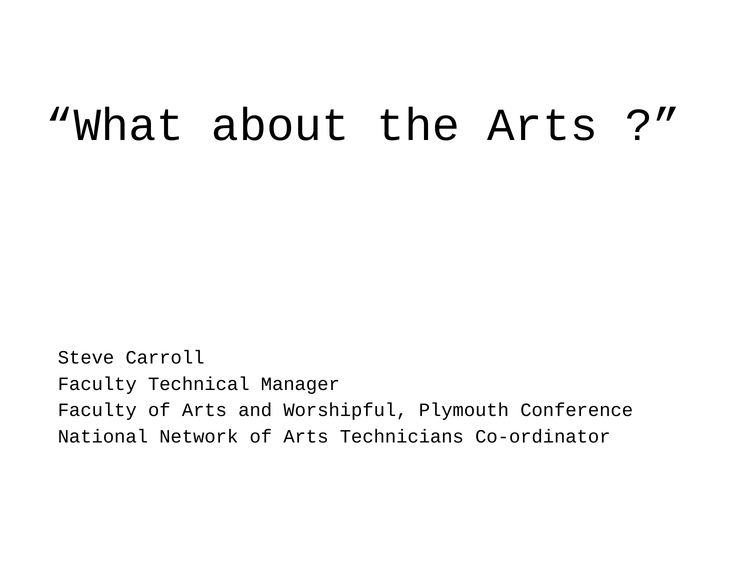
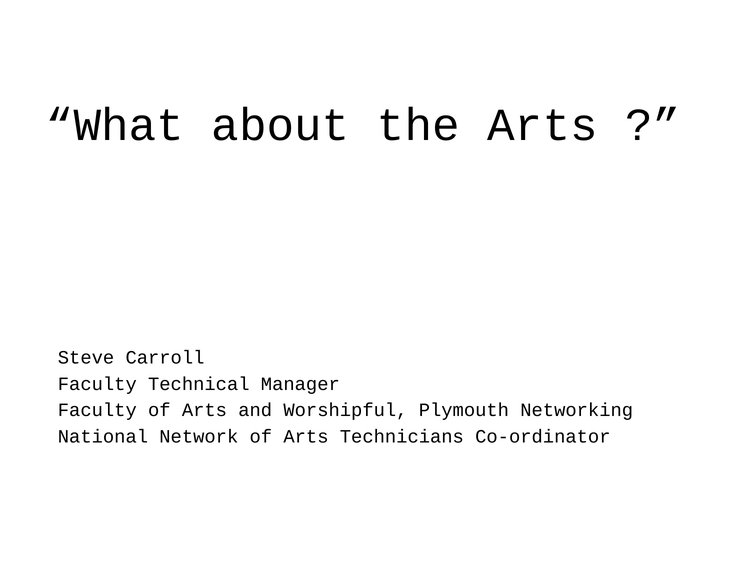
Conference: Conference -> Networking
